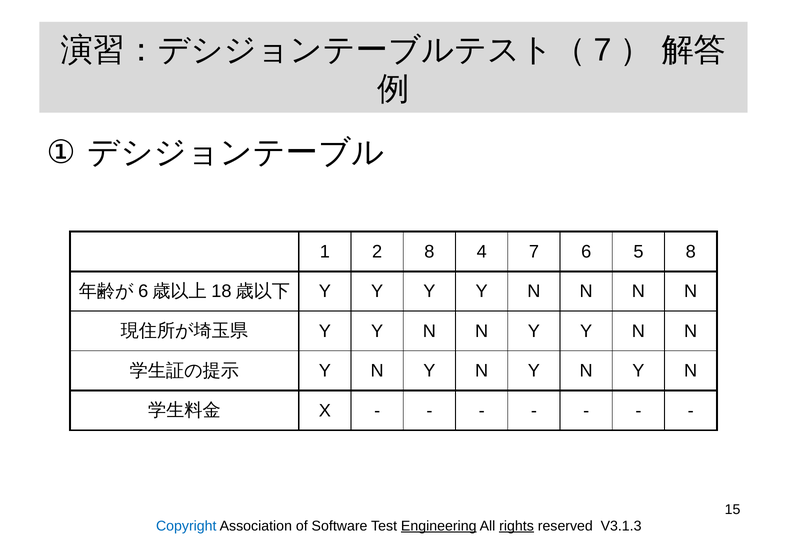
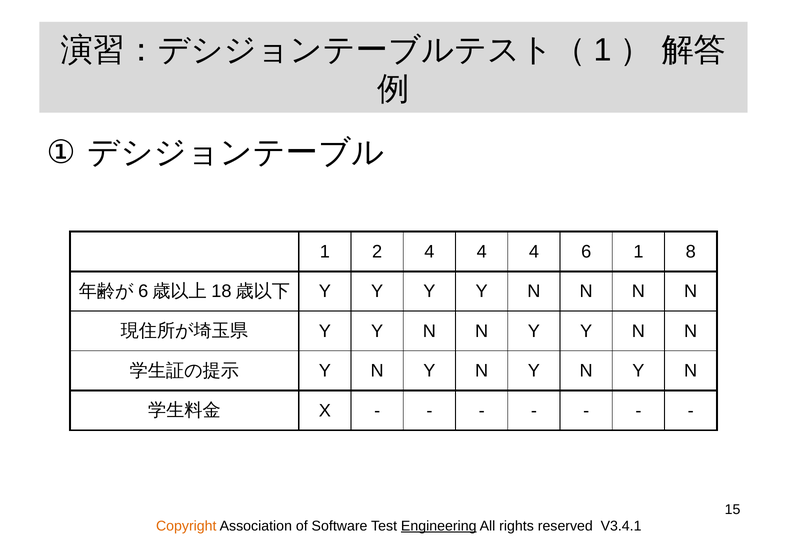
7 at (603, 50): 7 -> 1
2 8: 8 -> 4
7 at (534, 252): 7 -> 4
6 5: 5 -> 1
Copyright colour: blue -> orange
rights underline: present -> none
V3.1.3: V3.1.3 -> V3.4.1
